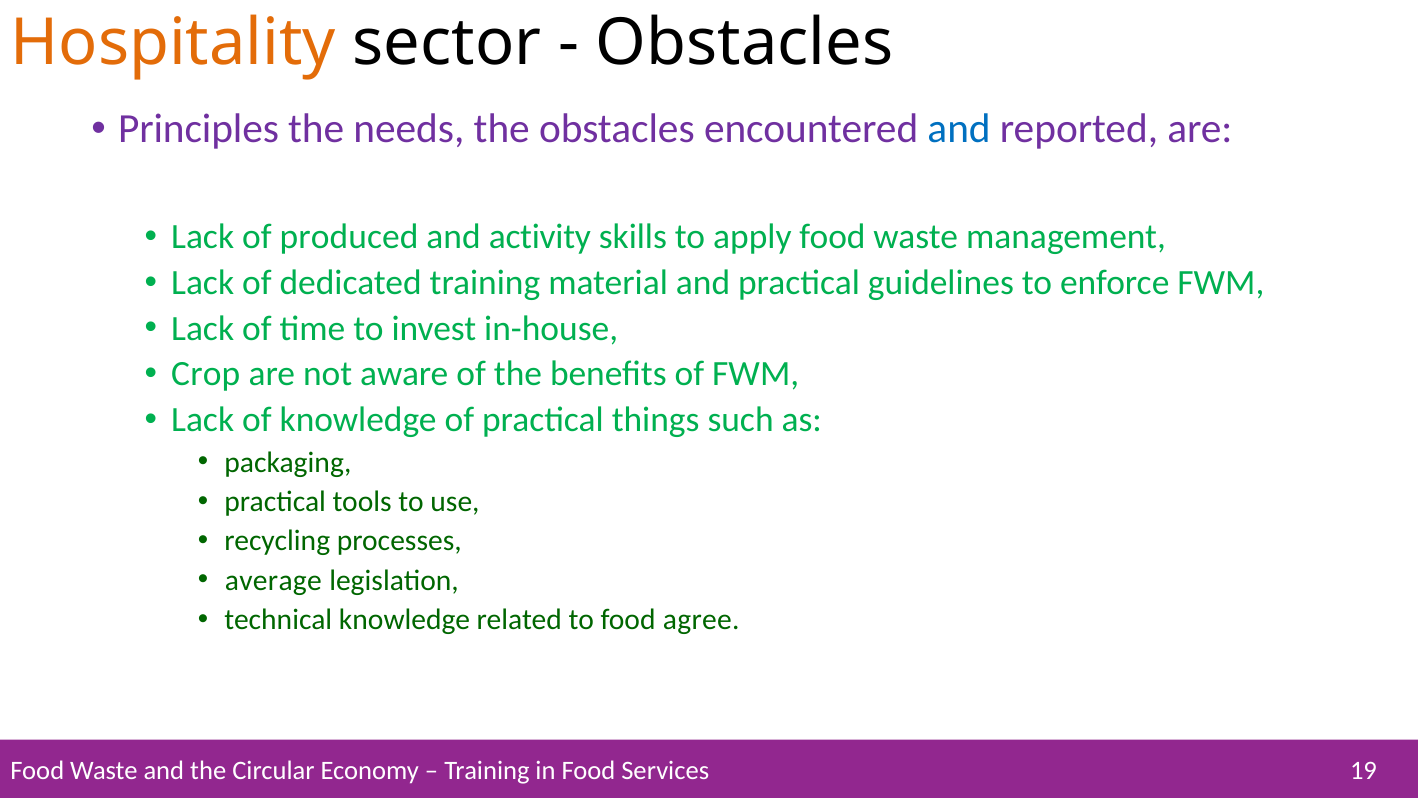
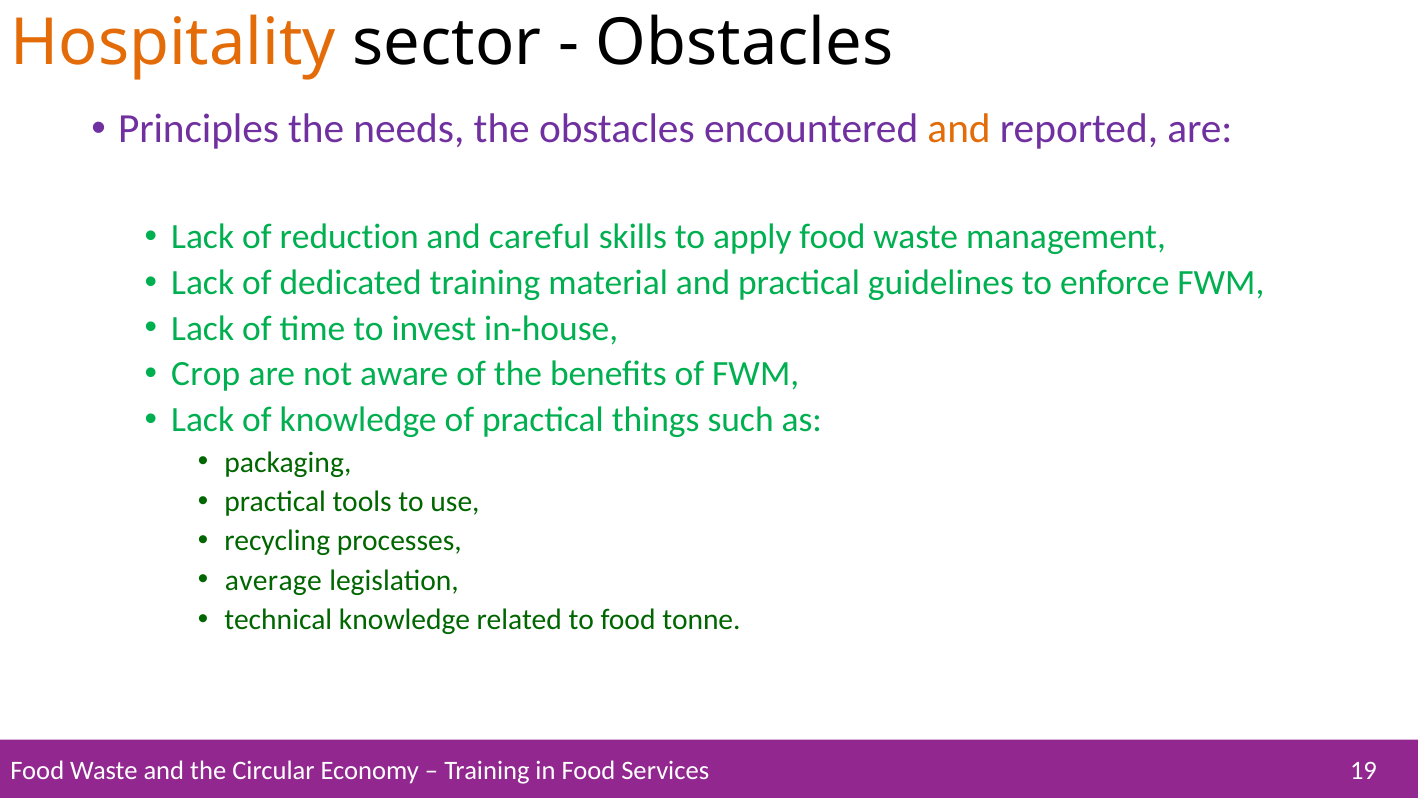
and at (959, 129) colour: blue -> orange
produced: produced -> reduction
activity: activity -> careful
agree: agree -> tonne
